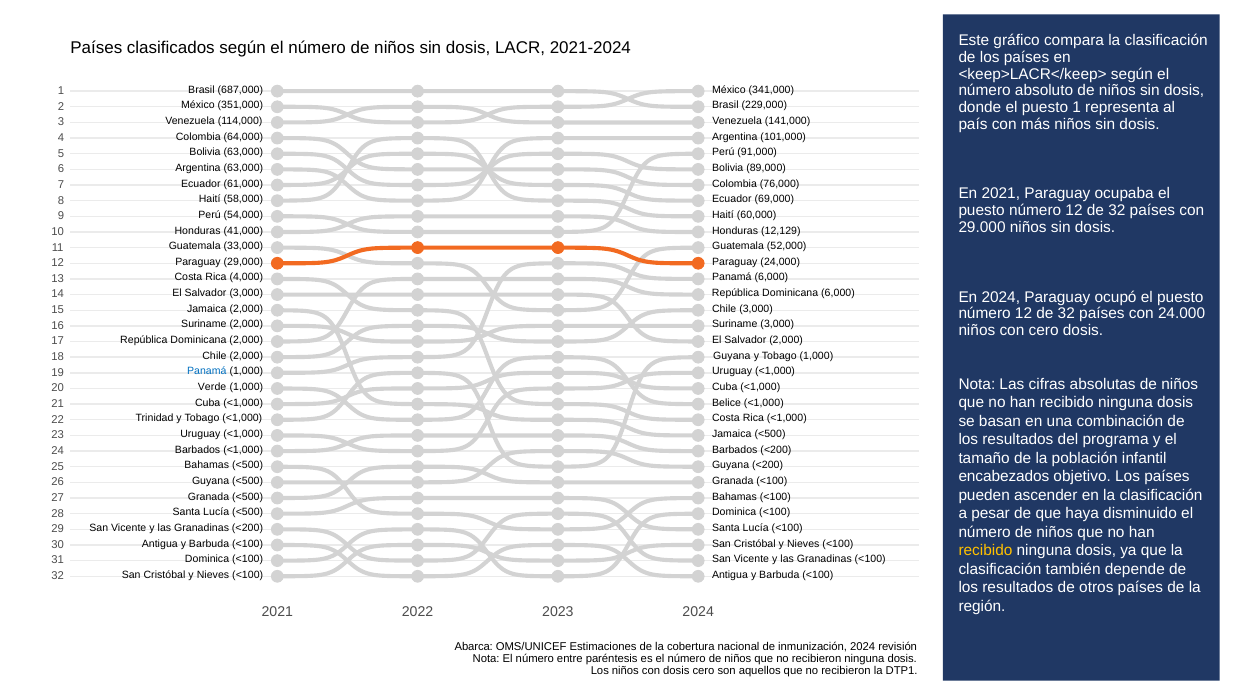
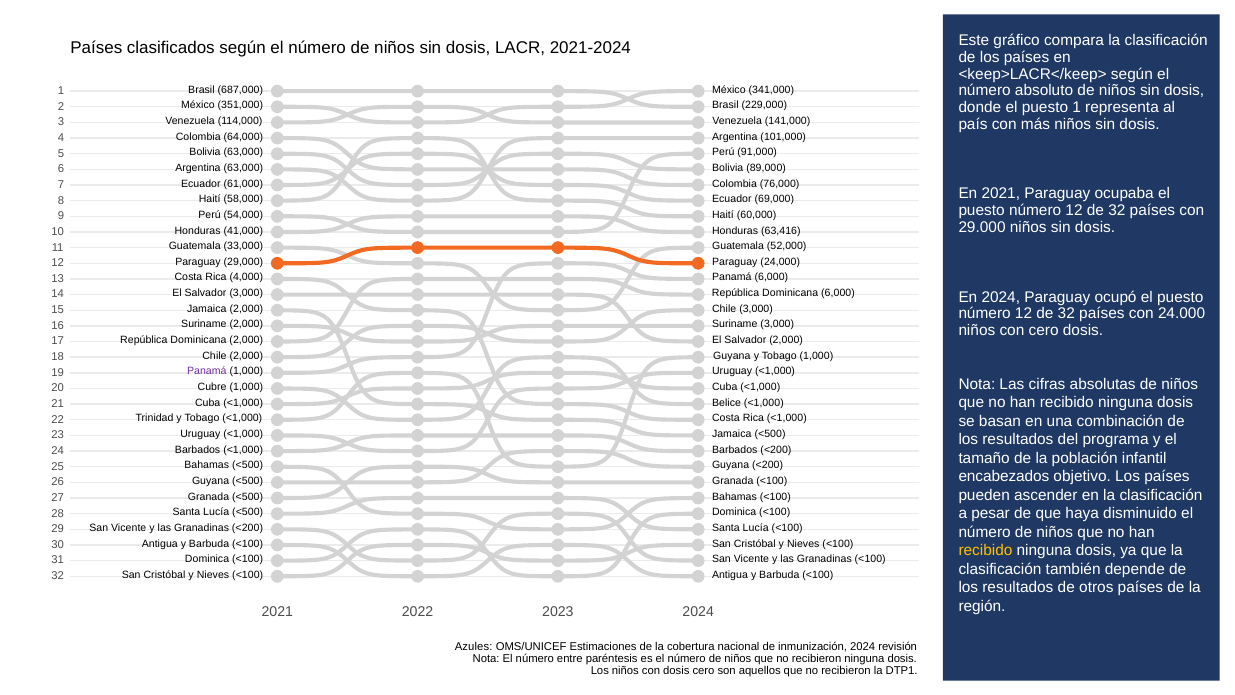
12,129: 12,129 -> 63,416
Panamá at (207, 371) colour: blue -> purple
Verde: Verde -> Cubre
Abarca: Abarca -> Azules
